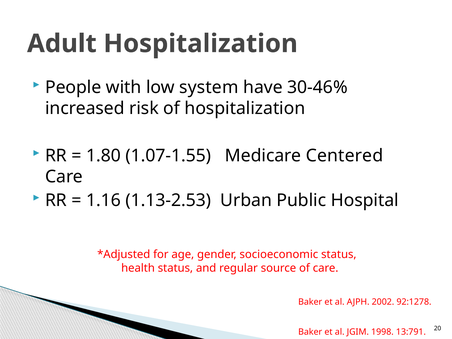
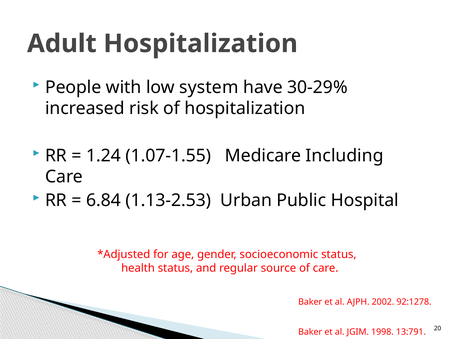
30-46%: 30-46% -> 30-29%
1.80: 1.80 -> 1.24
Centered: Centered -> Including
1.16: 1.16 -> 6.84
